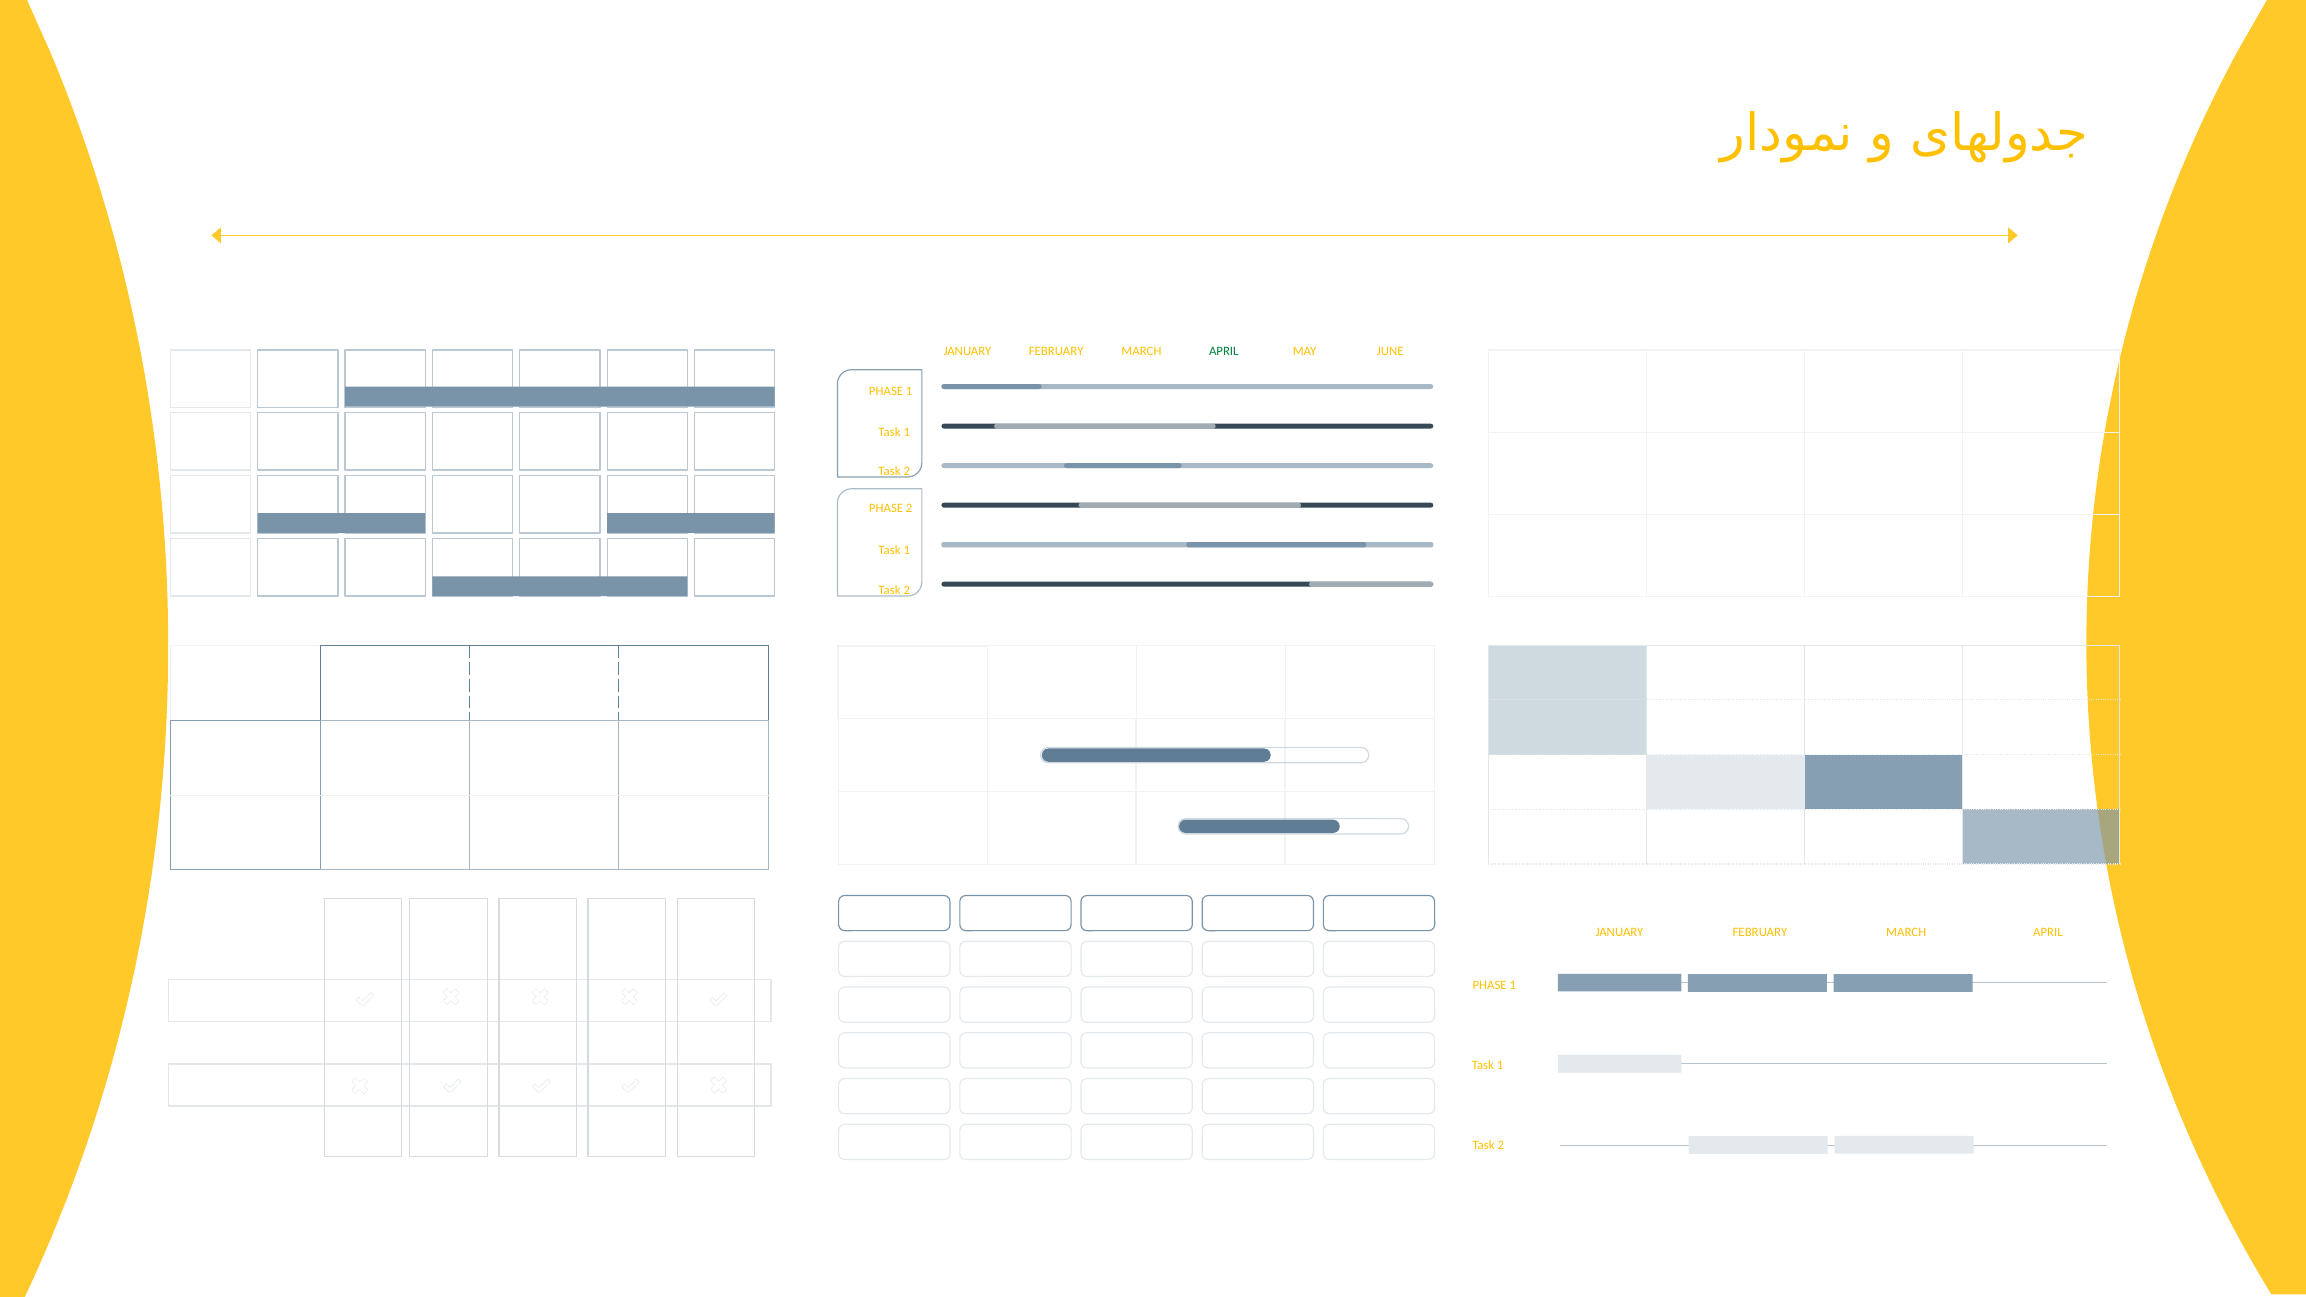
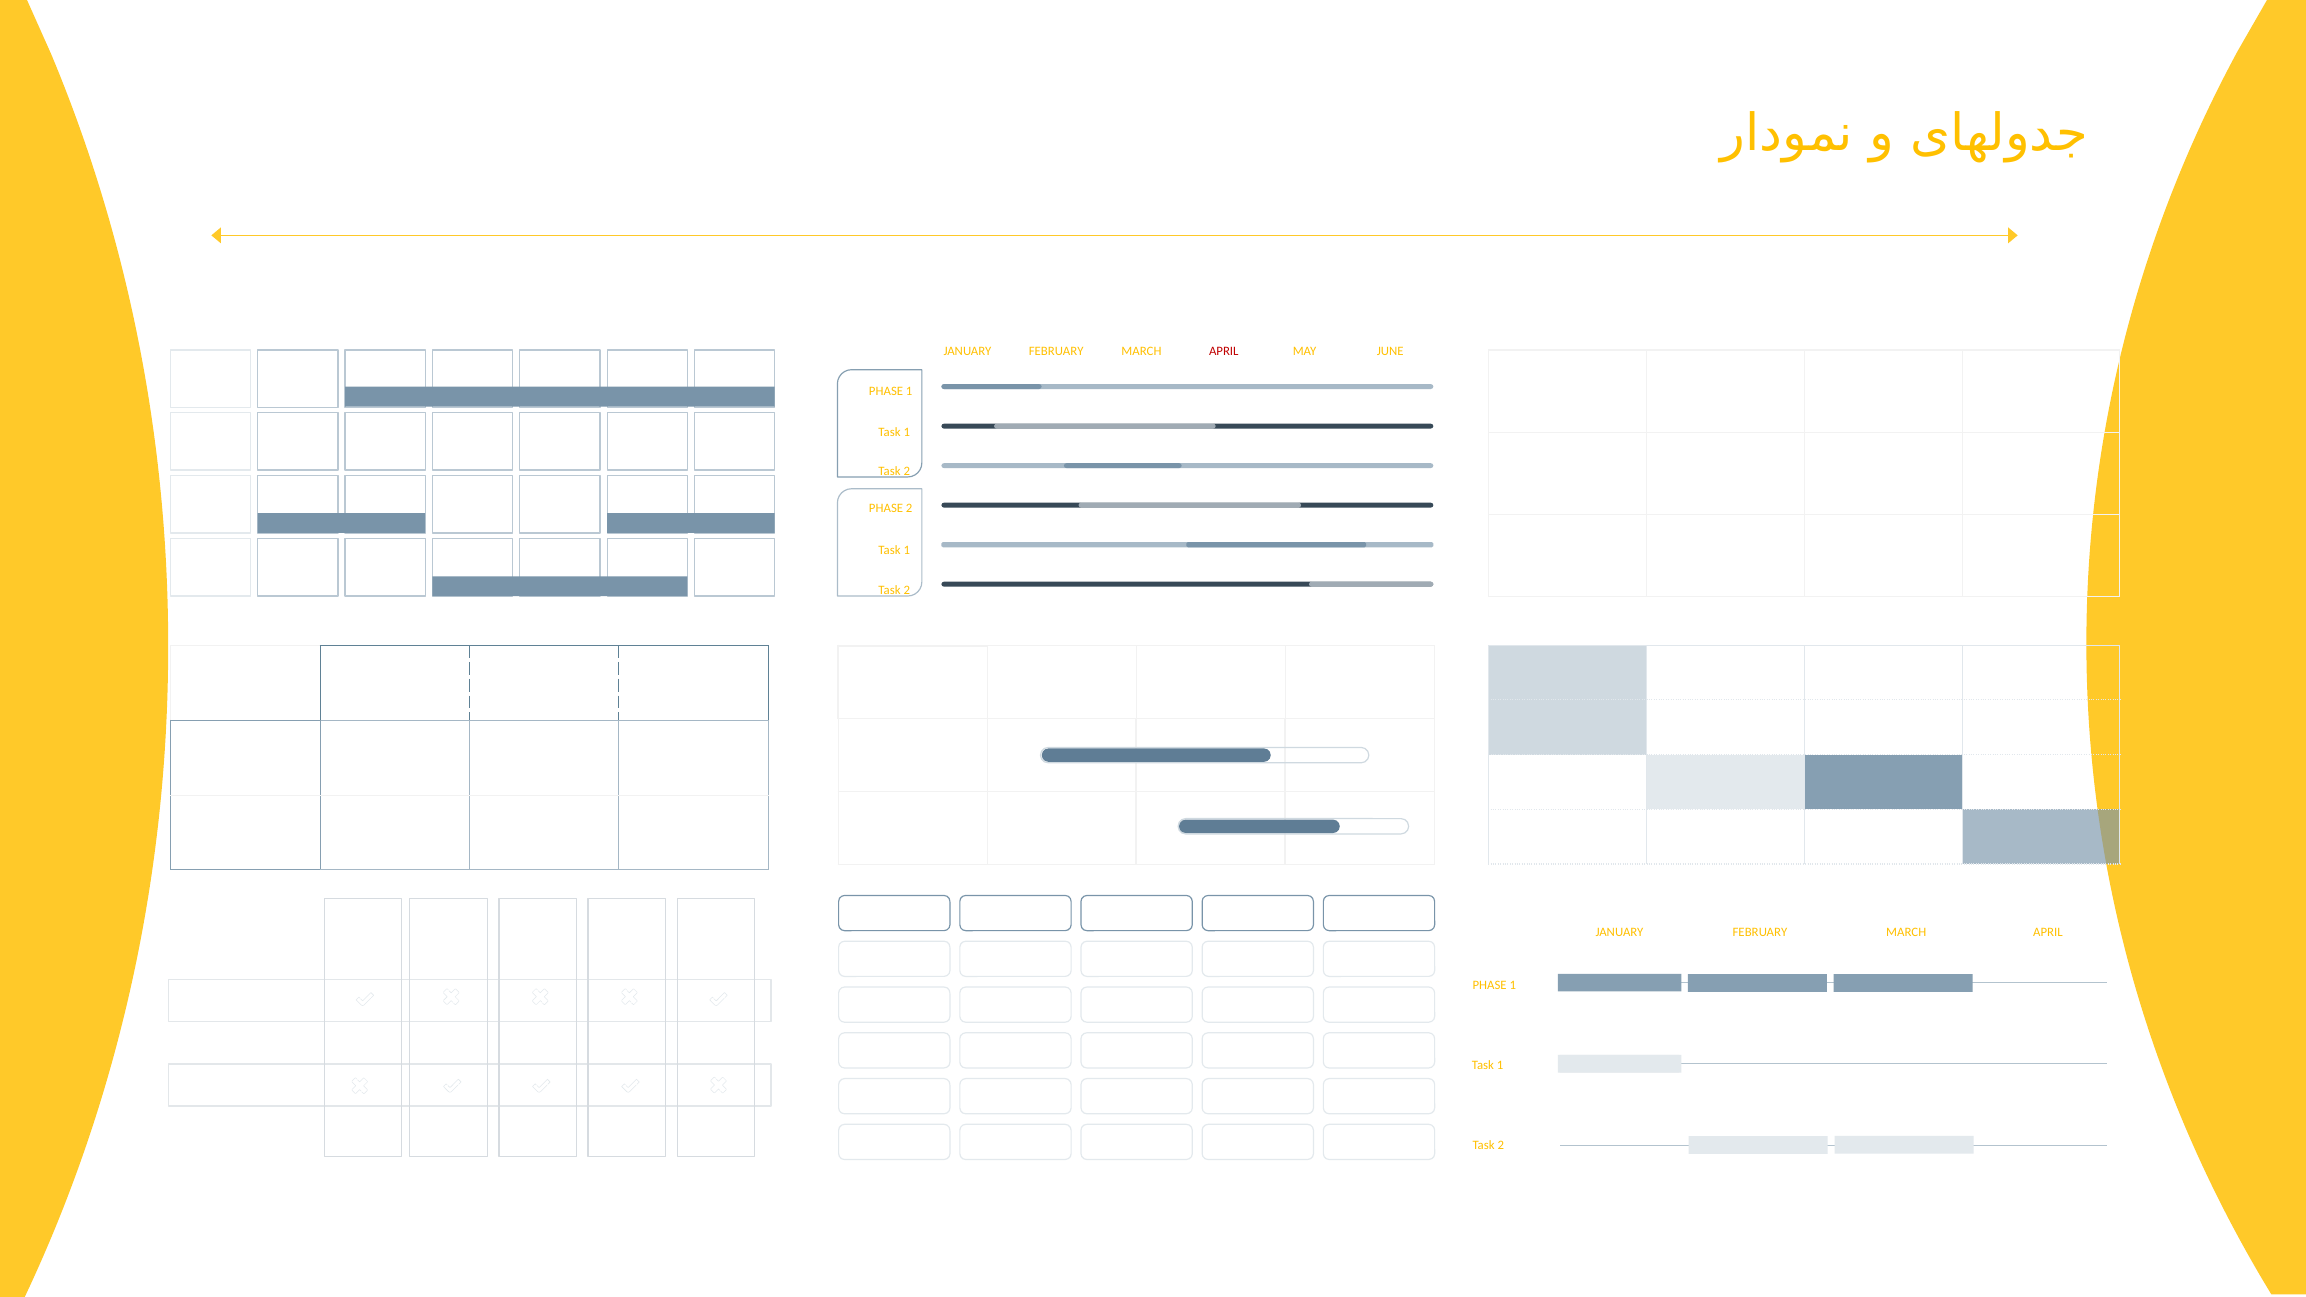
APRIL at (1224, 351) colour: green -> red
